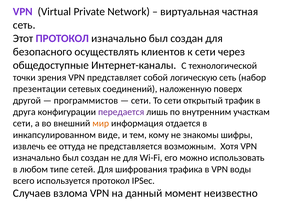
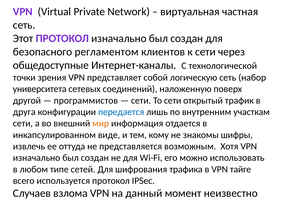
осуществлять: осуществлять -> регламентом
презентации: презентации -> университета
передается colour: purple -> blue
воды: воды -> тайге
